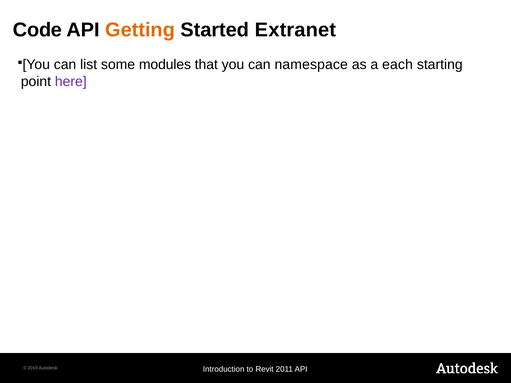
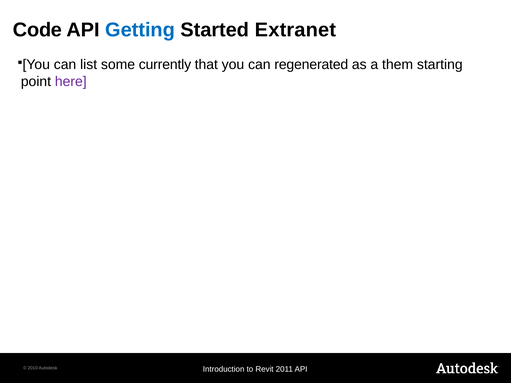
Getting colour: orange -> blue
modules: modules -> currently
namespace: namespace -> regenerated
each: each -> them
